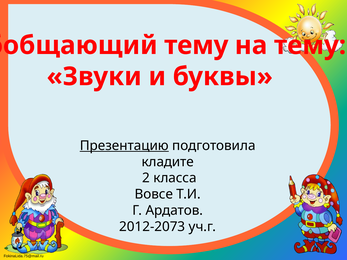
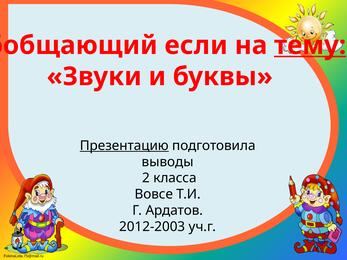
тему at (196, 45): тему -> если
тему at (310, 45) underline: none -> present
кладите: кладите -> выводы
2012-2073: 2012-2073 -> 2012-2003
